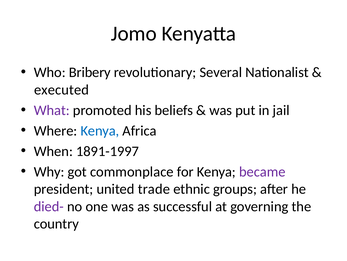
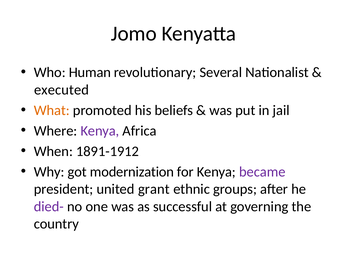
Bribery: Bribery -> Human
What colour: purple -> orange
Kenya at (100, 130) colour: blue -> purple
1891-1997: 1891-1997 -> 1891-1912
commonplace: commonplace -> modernization
trade: trade -> grant
